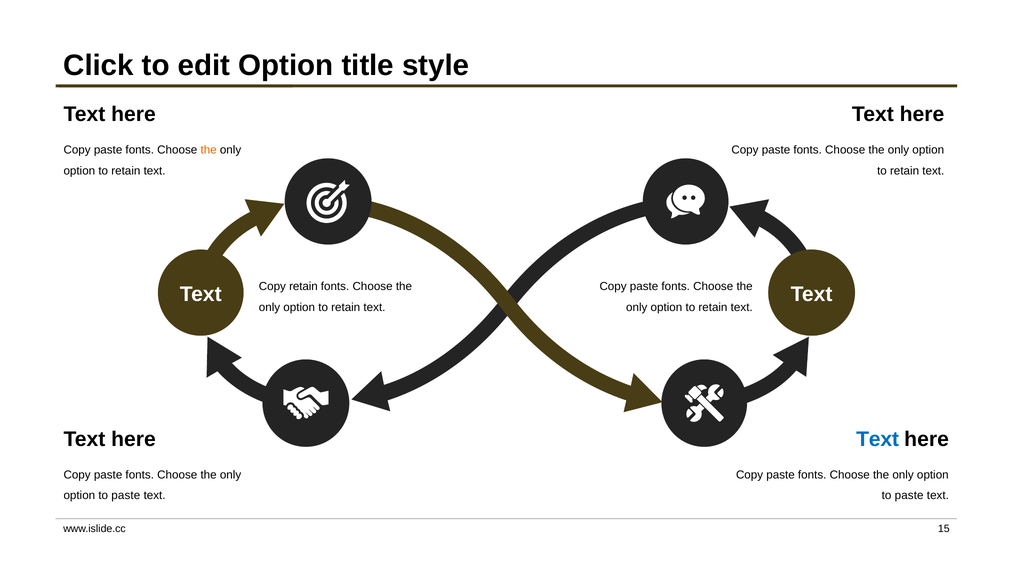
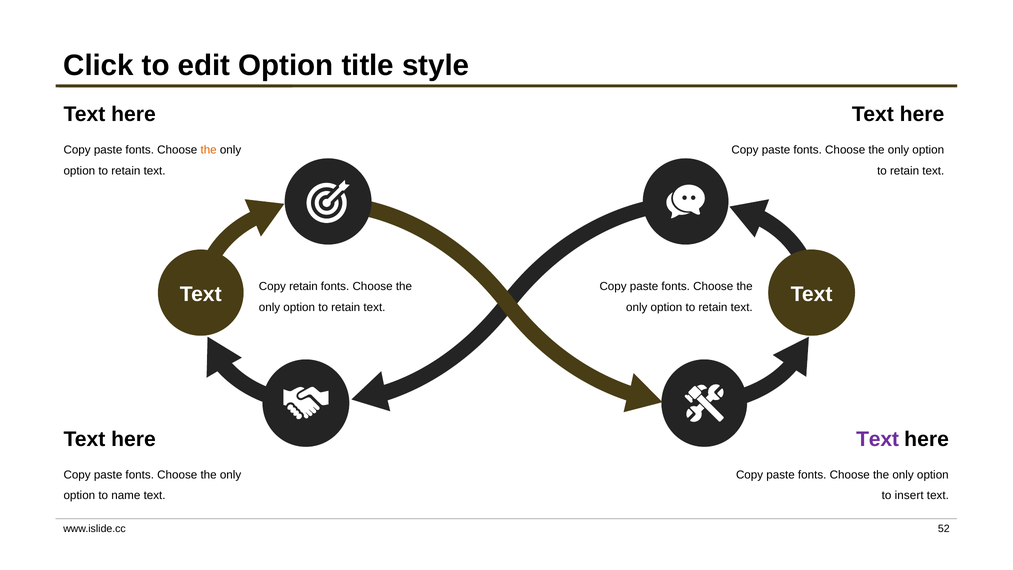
Text at (878, 439) colour: blue -> purple
paste at (126, 495): paste -> name
paste at (909, 495): paste -> insert
15: 15 -> 52
